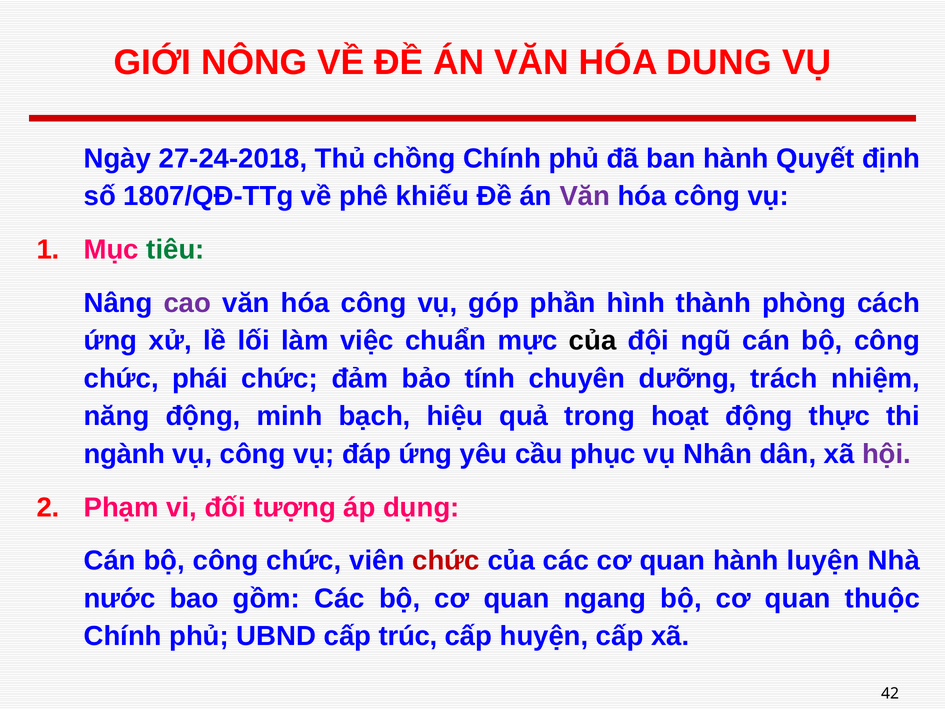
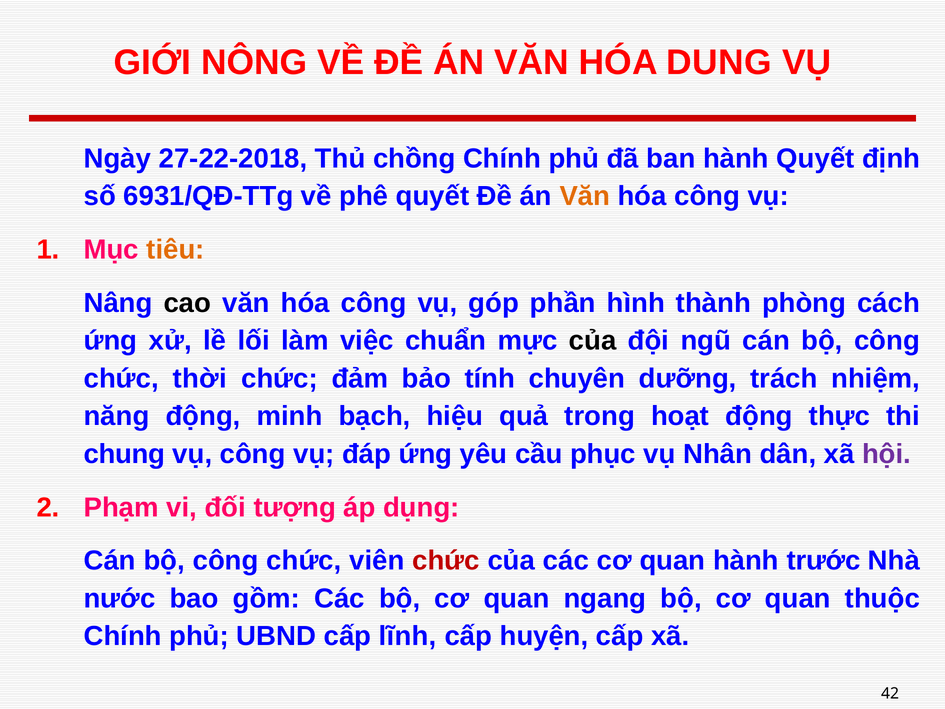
27-24-2018: 27-24-2018 -> 27-22-2018
1807/QĐ-TTg: 1807/QĐ-TTg -> 6931/QĐ-TTg
phê khiếu: khiếu -> quyết
Văn at (585, 196) colour: purple -> orange
tiêu colour: green -> orange
cao colour: purple -> black
phái: phái -> thời
ngành: ngành -> chung
luyện: luyện -> trước
trúc: trúc -> lĩnh
